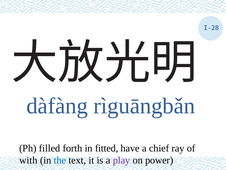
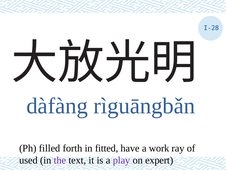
chief: chief -> work
with: with -> used
the colour: blue -> purple
power: power -> expert
